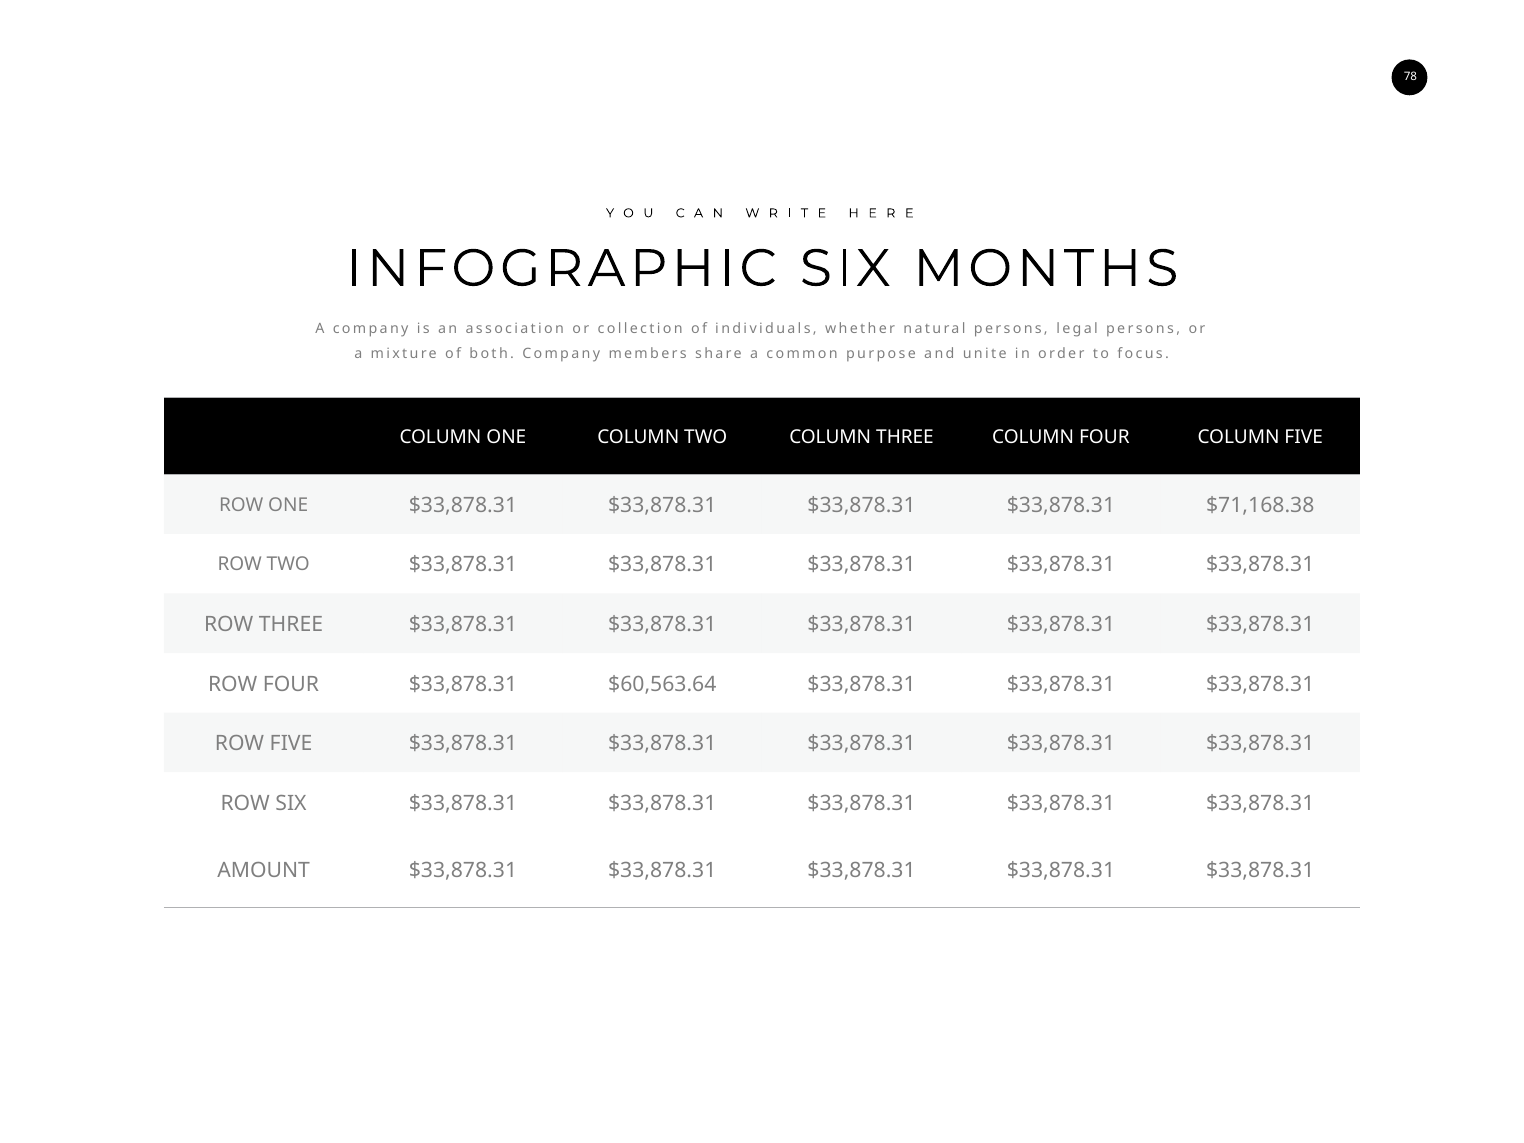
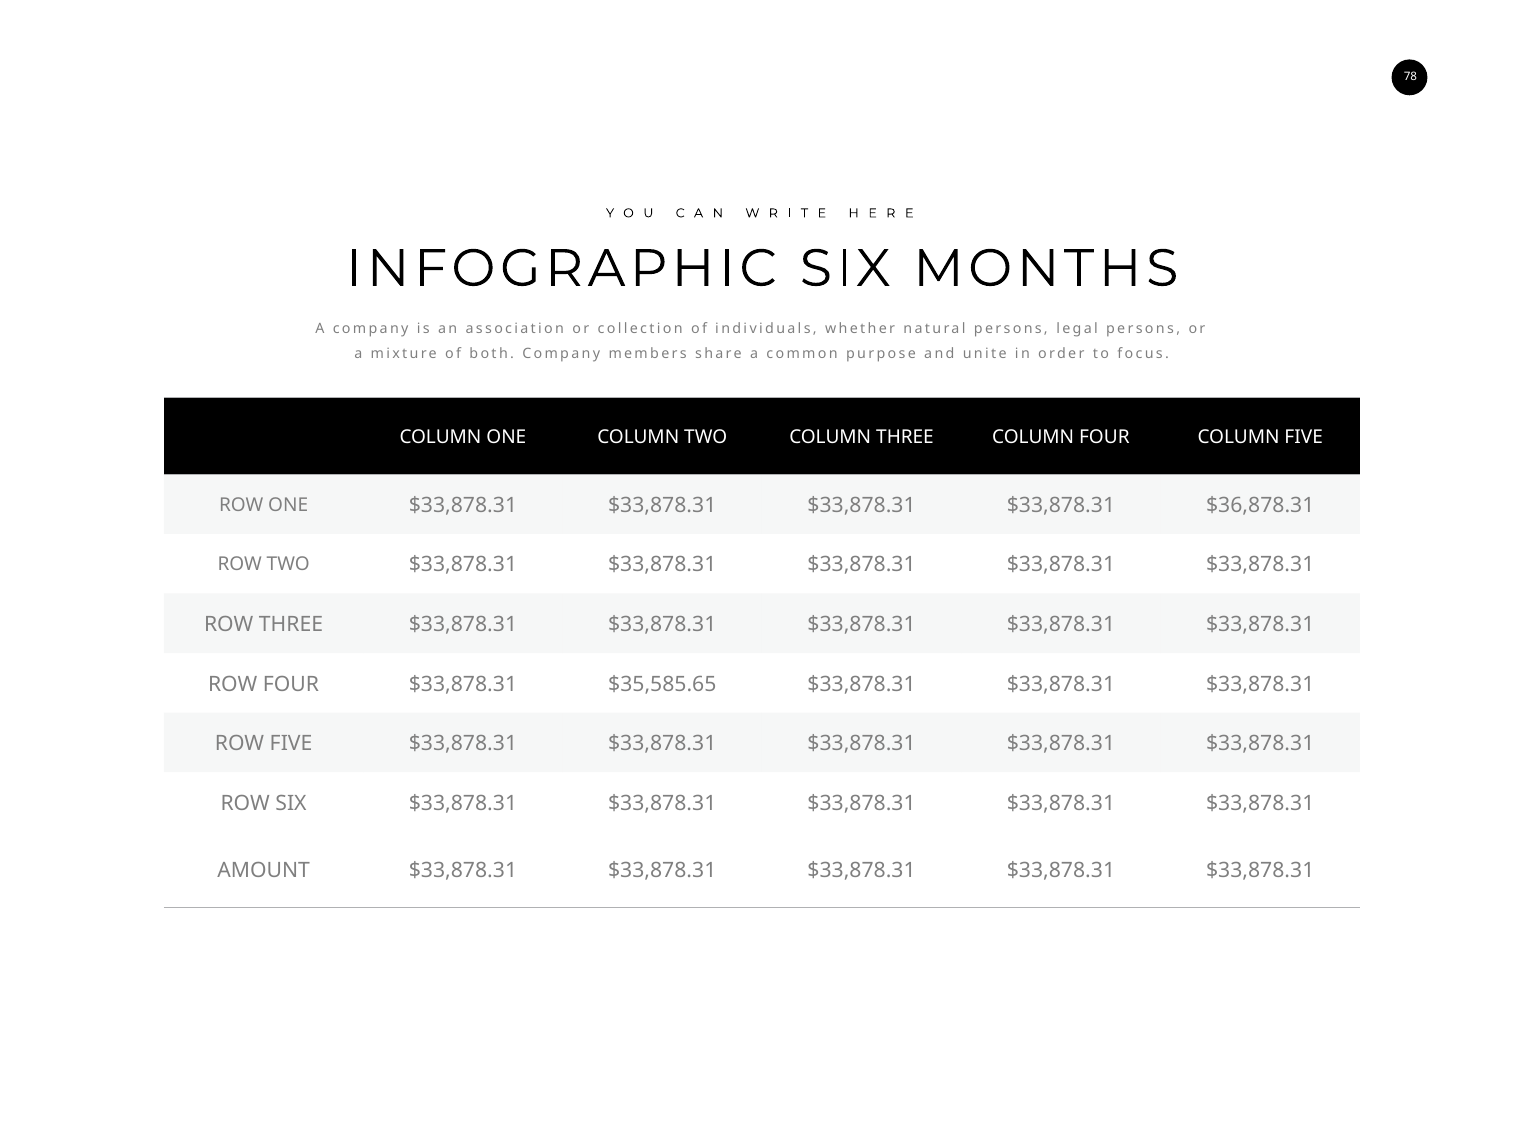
$71,168.38: $71,168.38 -> $36,878.31
$60,563.64: $60,563.64 -> $35,585.65
